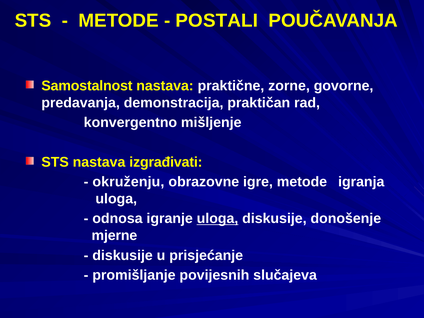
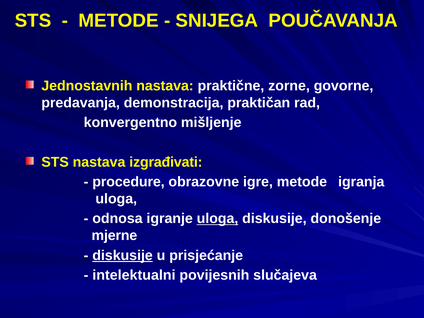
POSTALI: POSTALI -> SNIJEGA
Samostalnost: Samostalnost -> Jednostavnih
okruženju: okruženju -> procedure
diskusije at (123, 255) underline: none -> present
promišljanje: promišljanje -> intelektualni
